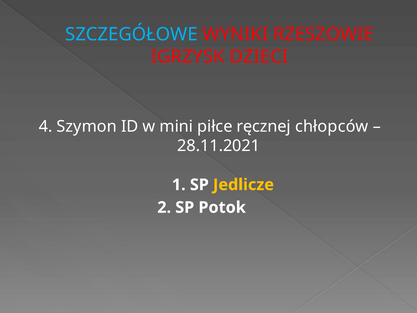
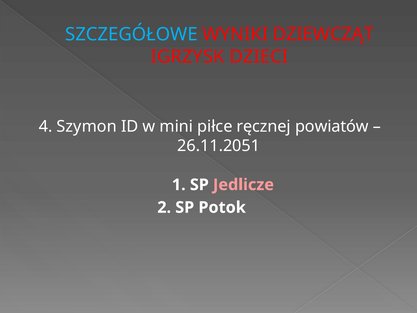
RZESZOWIE: RZESZOWIE -> DZIEWCZĄT
chłopców: chłopców -> powiatów
28.11.2021: 28.11.2021 -> 26.11.2051
Jedlicze colour: yellow -> pink
